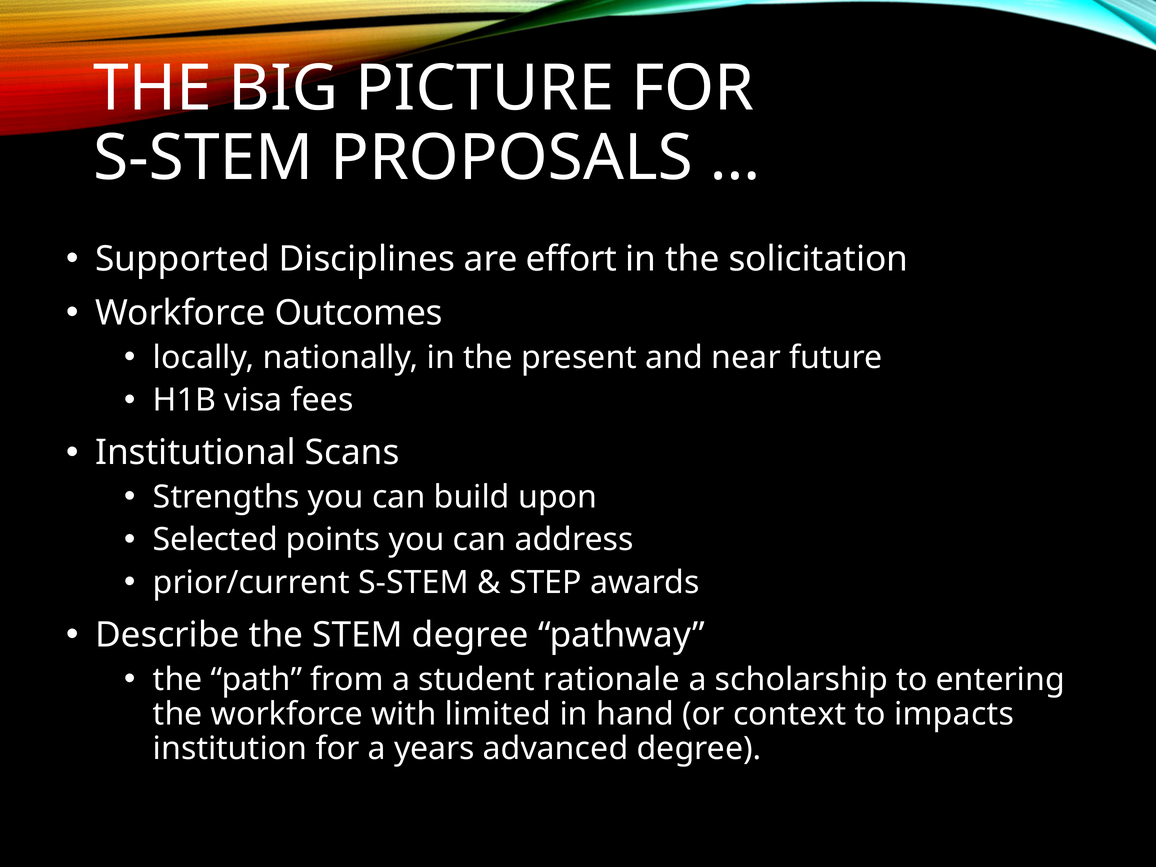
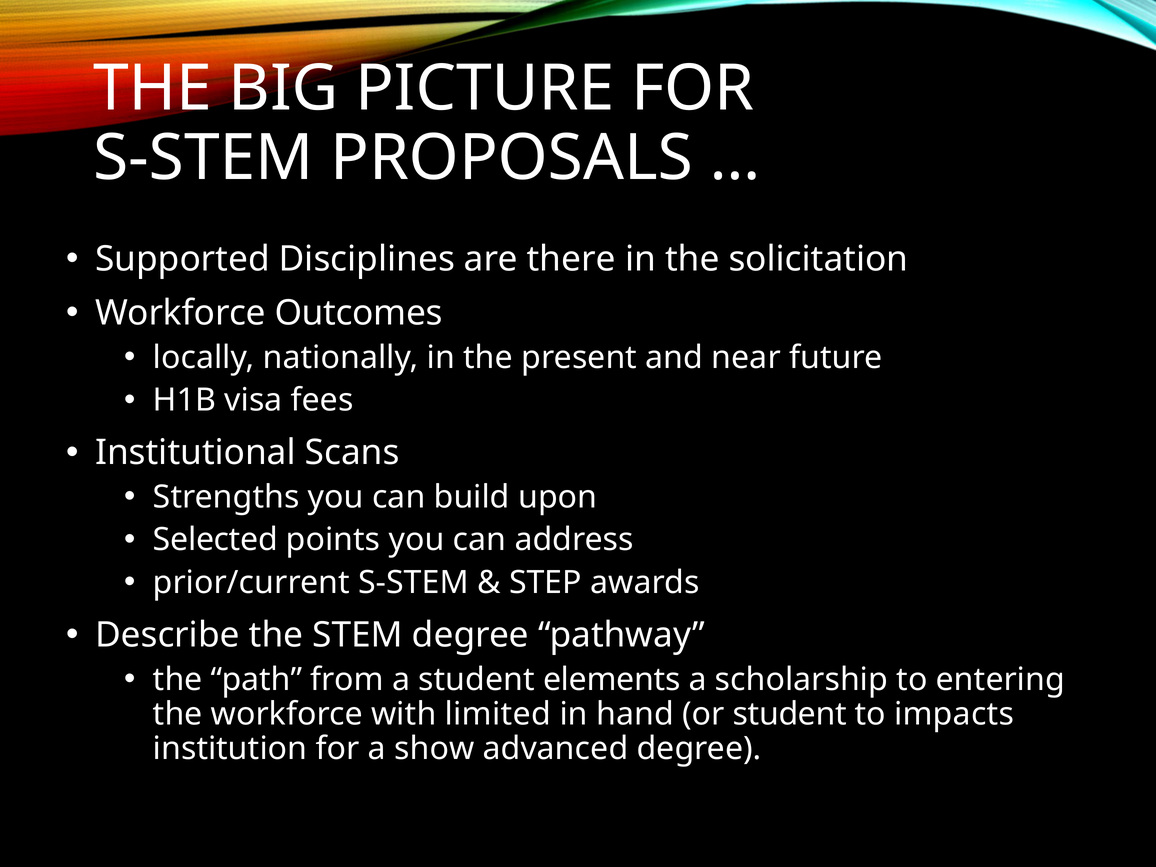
effort: effort -> there
rationale: rationale -> elements
or context: context -> student
years: years -> show
